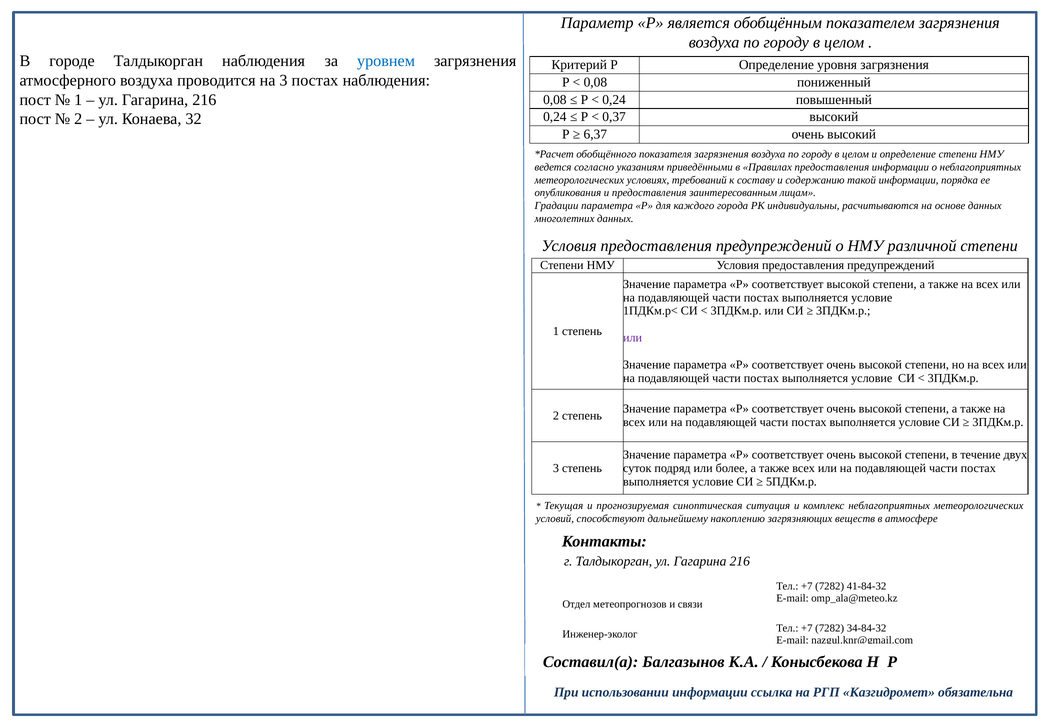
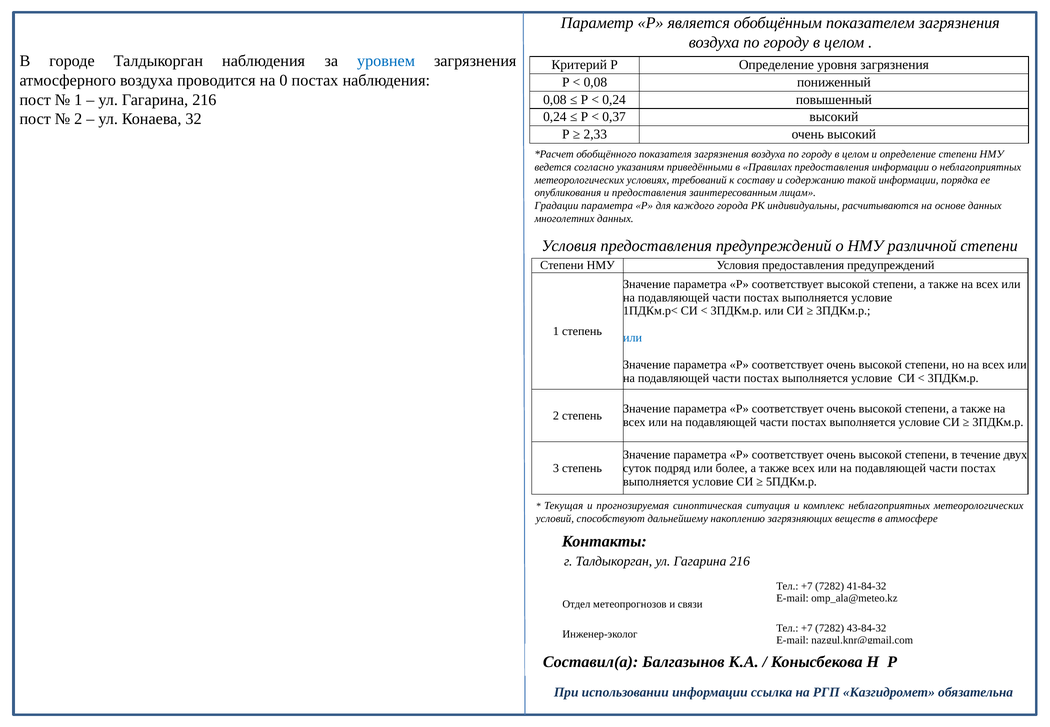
на 3: 3 -> 0
6,37: 6,37 -> 2,33
или at (633, 338) colour: purple -> blue
34-84-32: 34-84-32 -> 43-84-32
